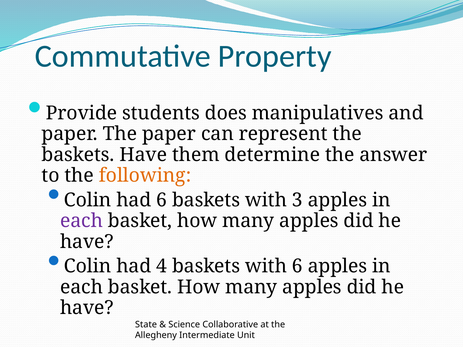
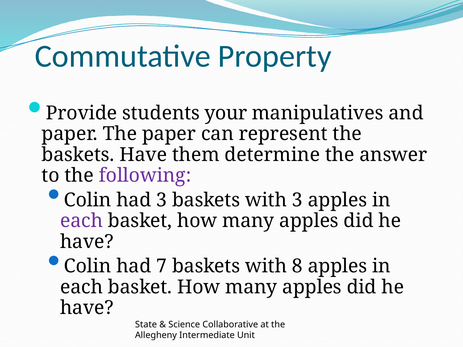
does: does -> your
following colour: orange -> purple
had 6: 6 -> 3
4: 4 -> 7
with 6: 6 -> 8
